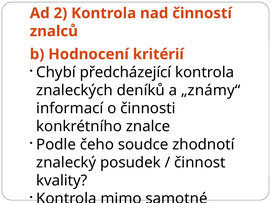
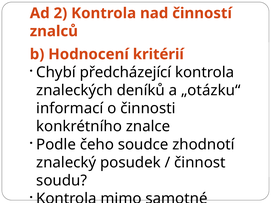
„známy“: „známy“ -> „otázku“
kvality: kvality -> soudu
